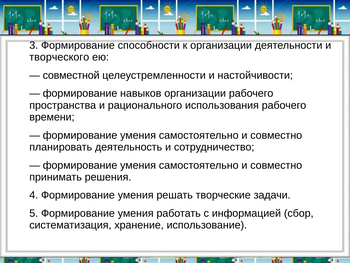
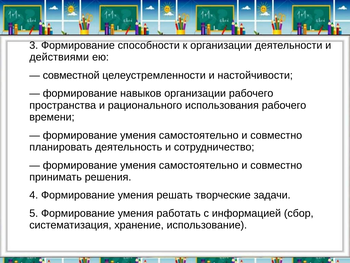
творческого: творческого -> действиями
